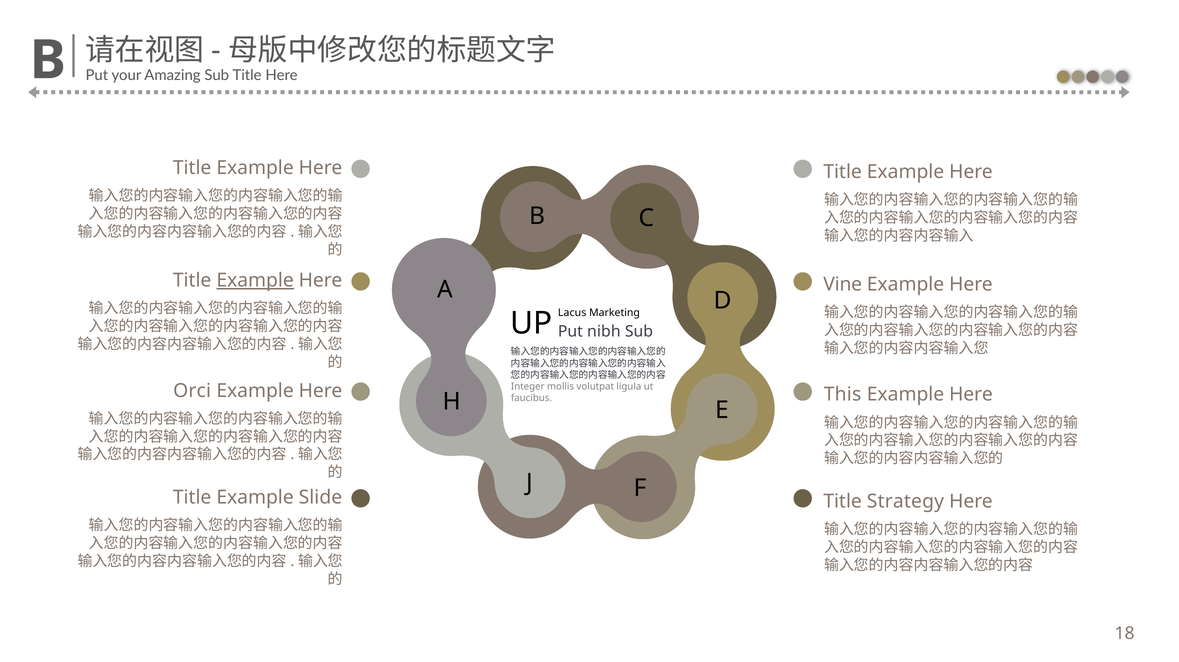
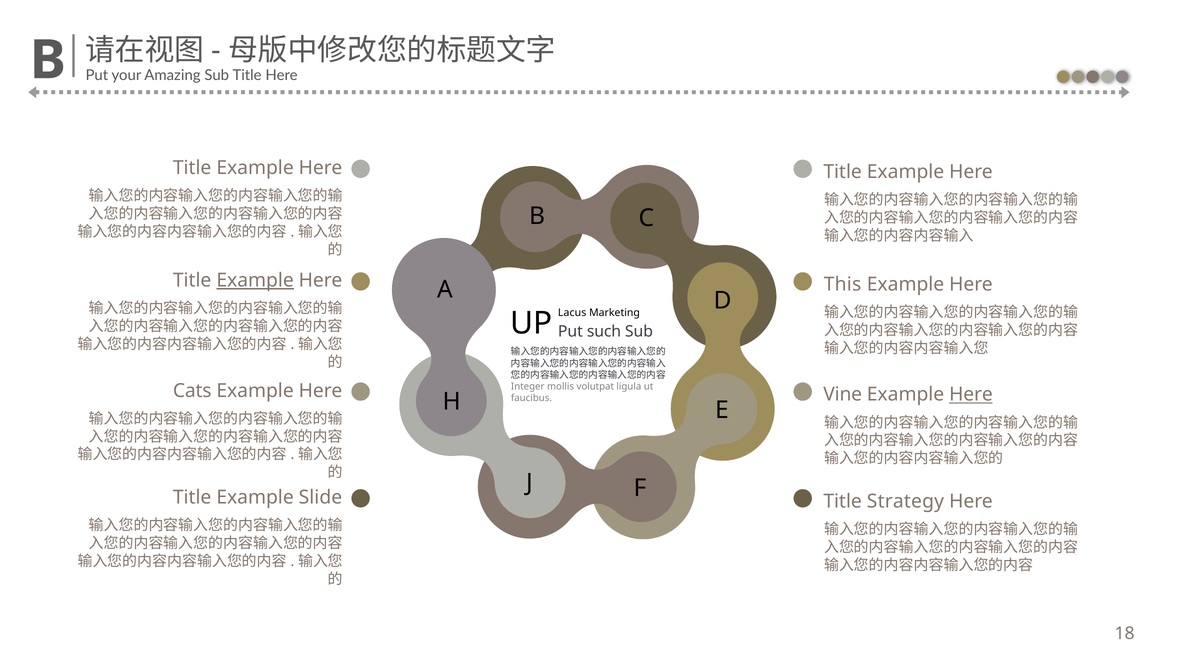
Vine: Vine -> This
nibh: nibh -> such
Orci: Orci -> Cats
This: This -> Vine
Here at (971, 394) underline: none -> present
